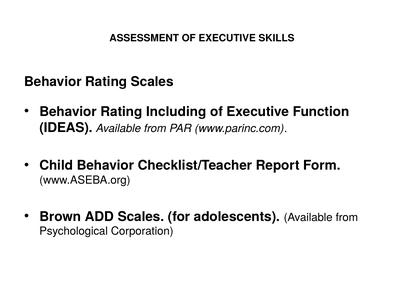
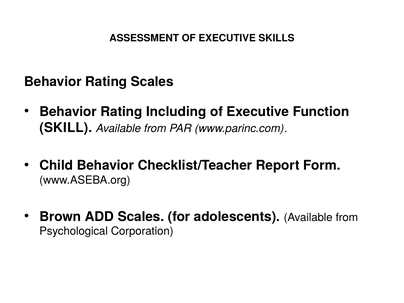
IDEAS: IDEAS -> SKILL
